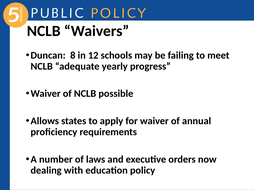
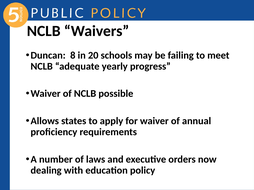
12: 12 -> 20
